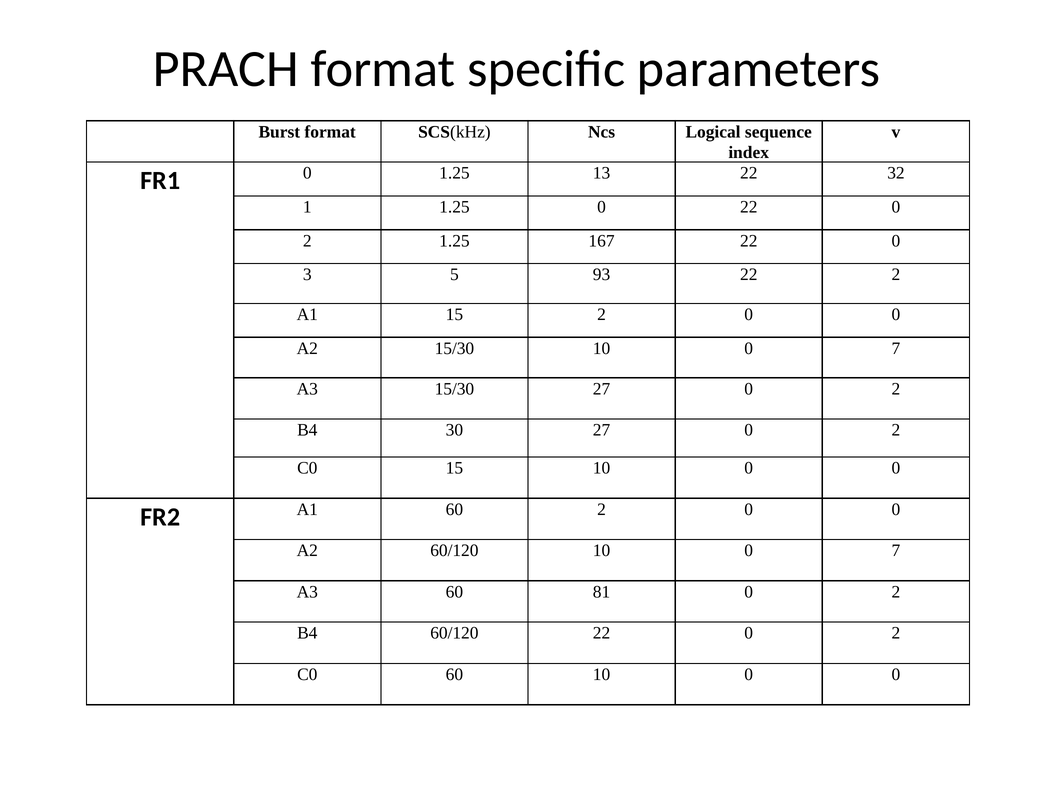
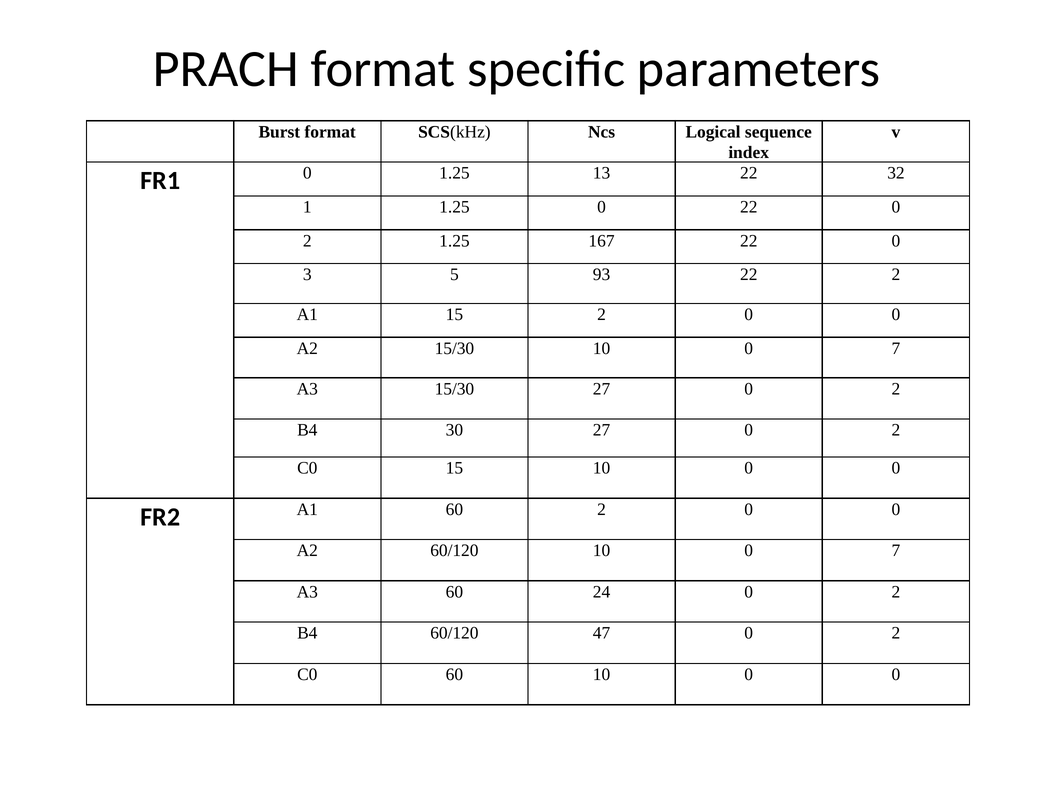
81: 81 -> 24
60/120 22: 22 -> 47
